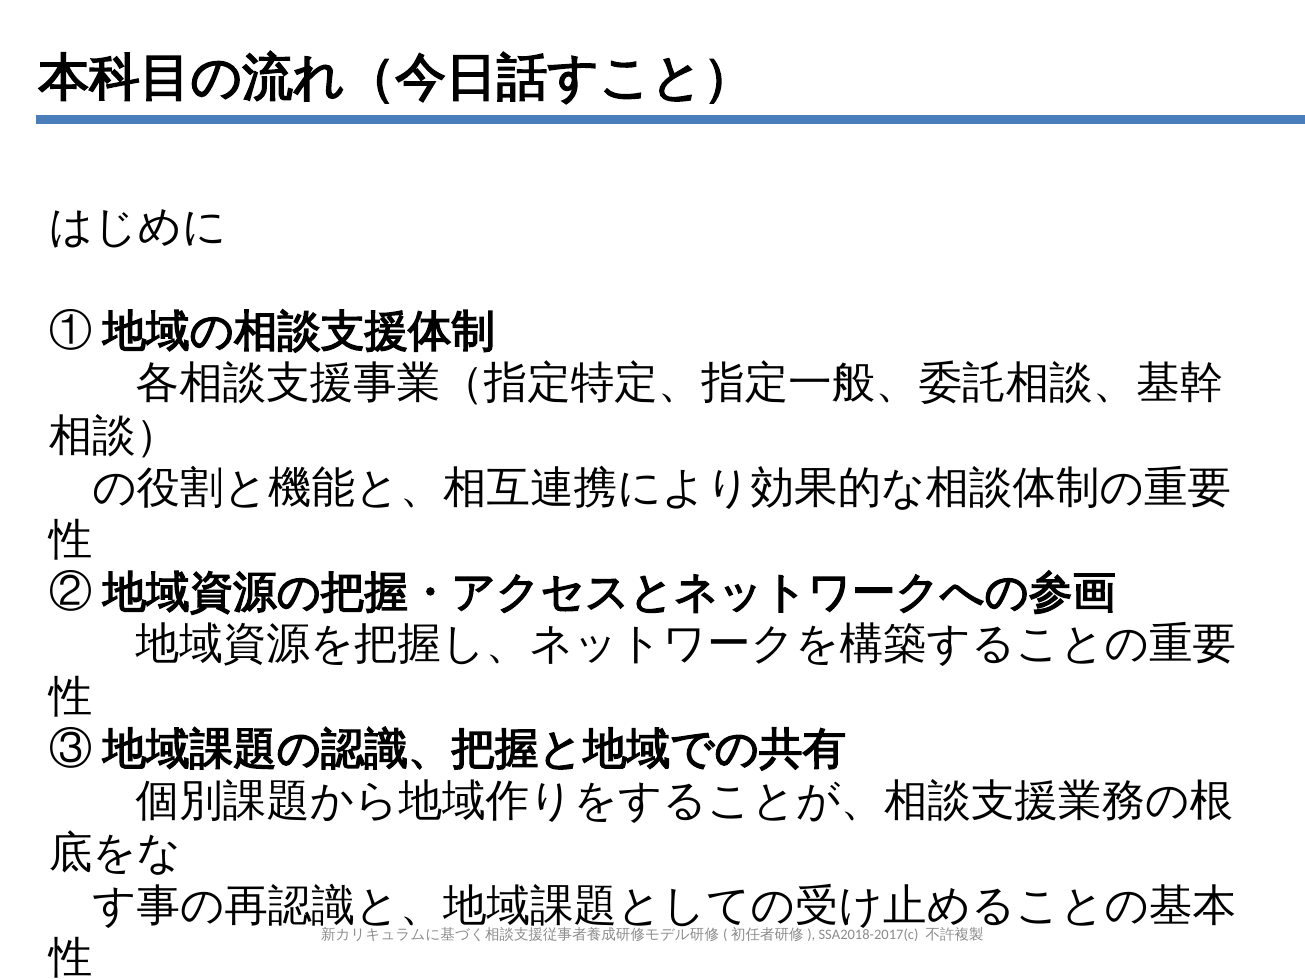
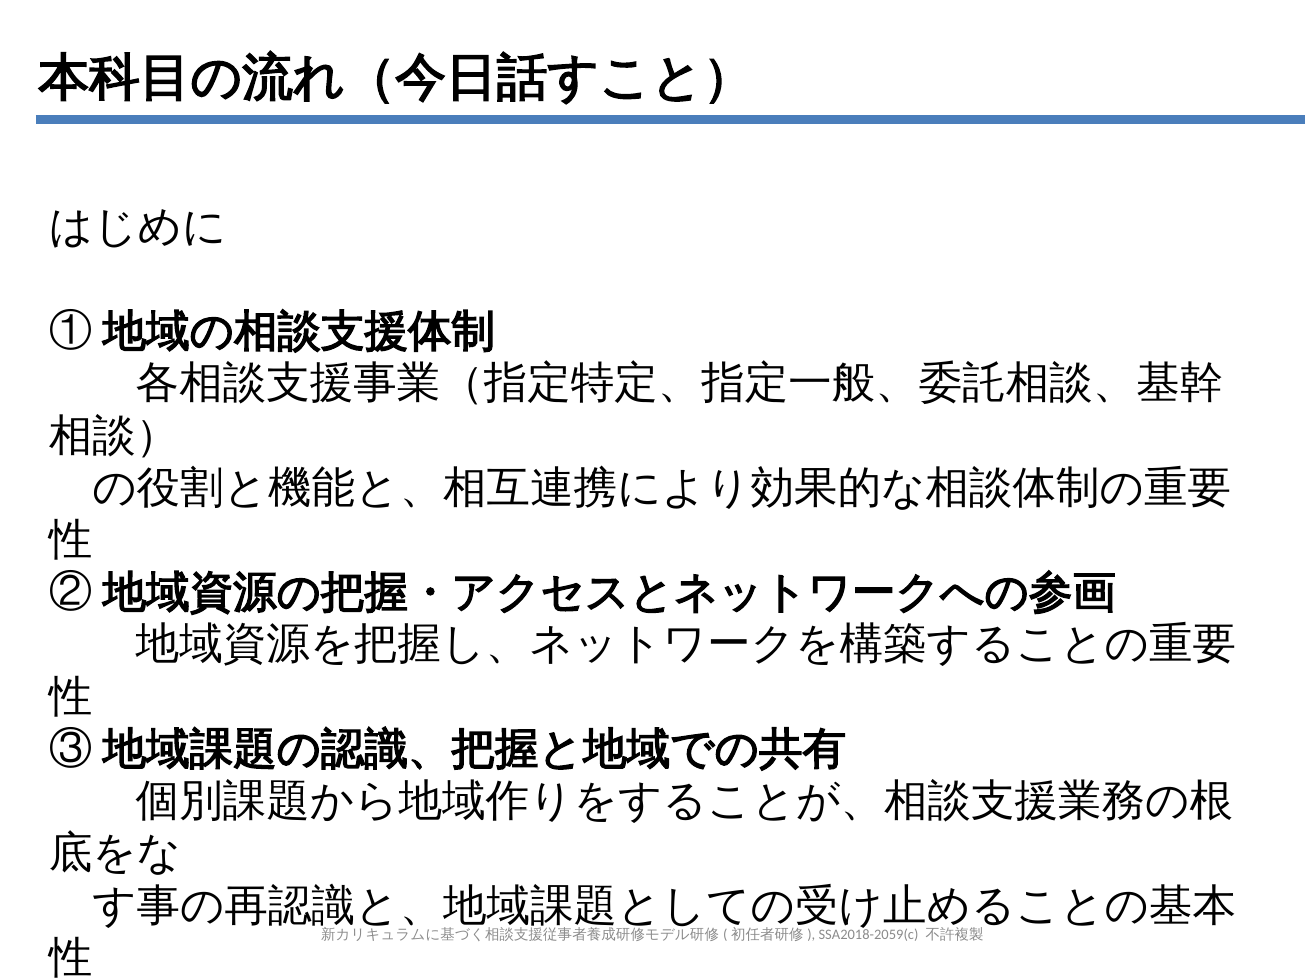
SSA2018-2017(c: SSA2018-2017(c -> SSA2018-2059(c
